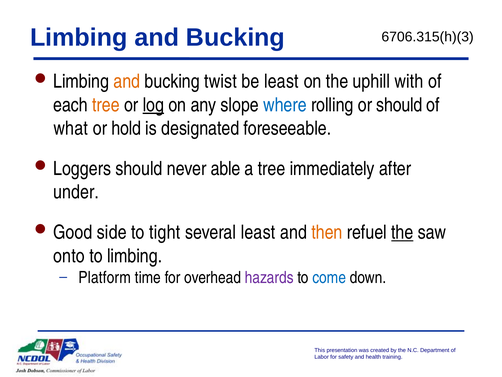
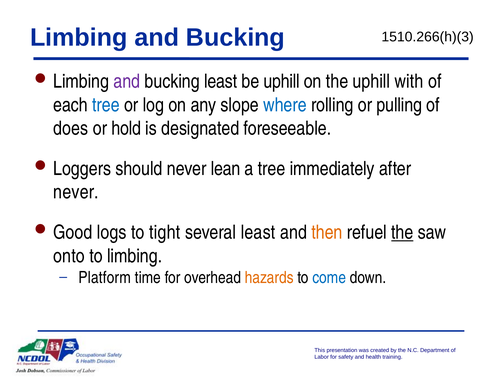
6706.315(h)(3: 6706.315(h)(3 -> 1510.266(h)(3
and at (127, 81) colour: orange -> purple
bucking twist: twist -> least
be least: least -> uphill
tree at (106, 105) colour: orange -> blue
log underline: present -> none
or should: should -> pulling
what: what -> does
able: able -> lean
under at (76, 192): under -> never
side: side -> logs
hazards colour: purple -> orange
